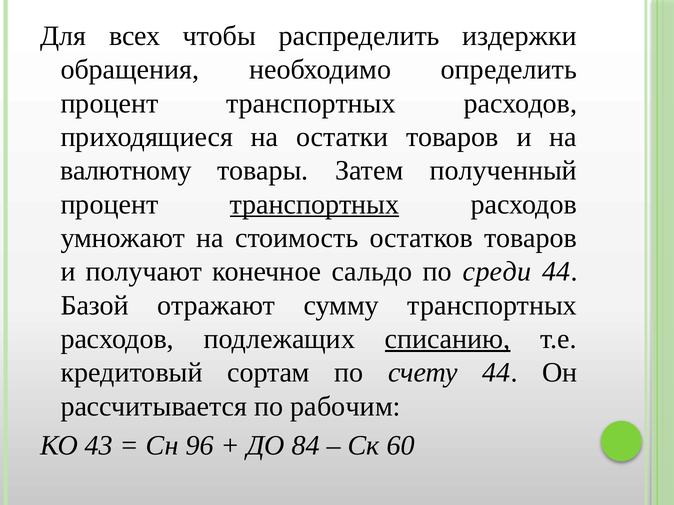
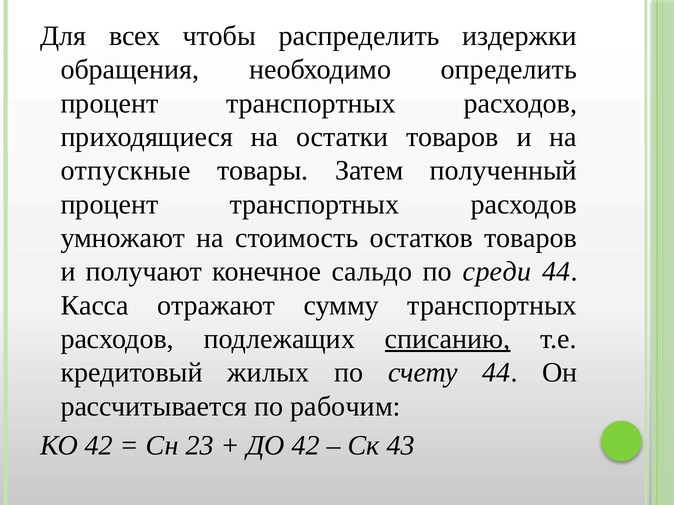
валютному: валютному -> отпускные
транспортных at (315, 205) underline: present -> none
Базой: Базой -> Касса
сортам: сортам -> жилых
КО 43: 43 -> 42
96: 96 -> 23
ДО 84: 84 -> 42
60: 60 -> 43
